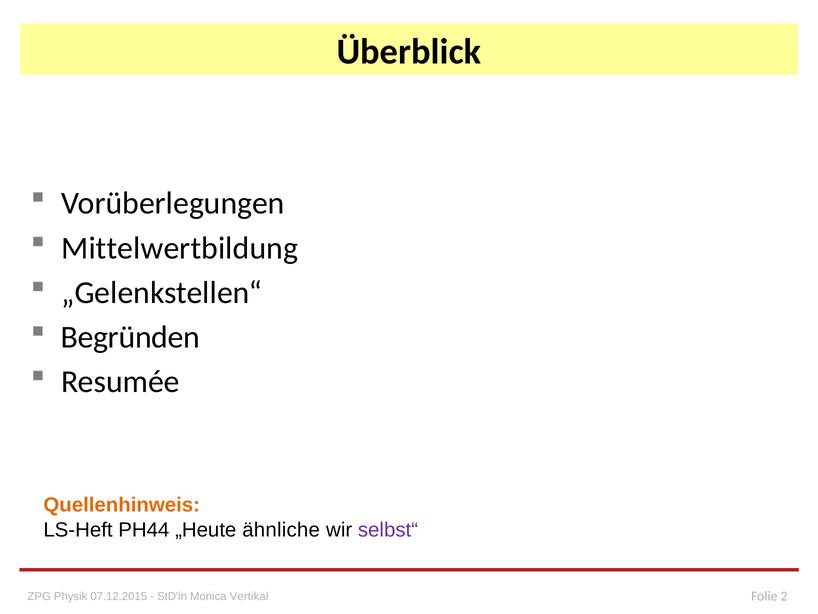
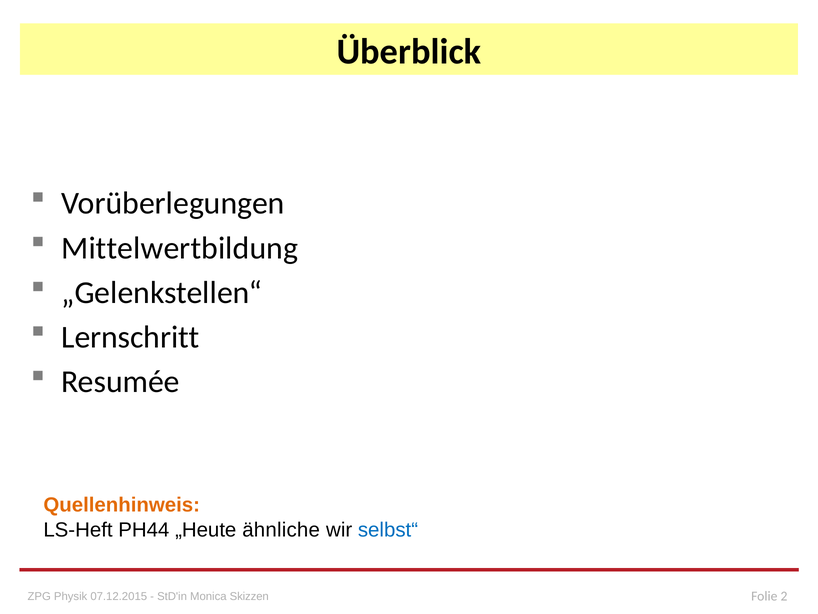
Begründen: Begründen -> Lernschritt
selbst“ colour: purple -> blue
Vertikal: Vertikal -> Skizzen
